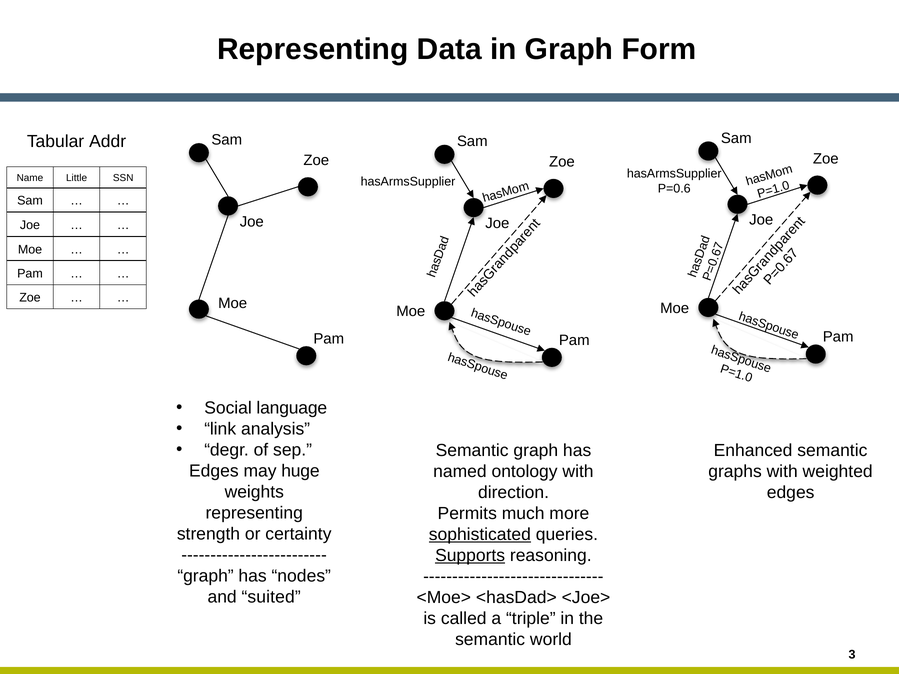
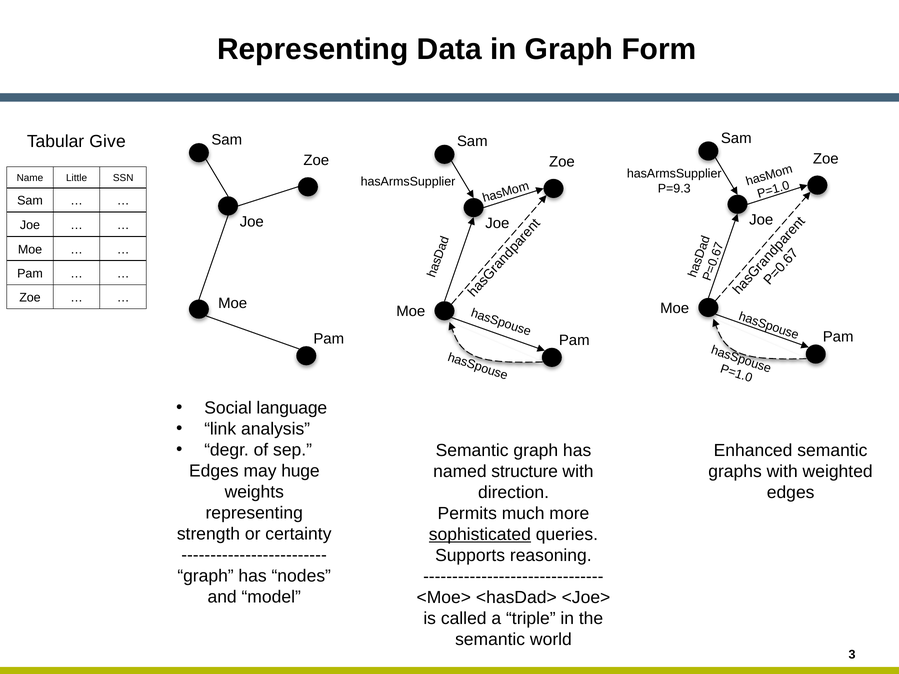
Addr: Addr -> Give
P=0.6: P=0.6 -> P=9.3
ontology: ontology -> structure
Supports underline: present -> none
suited: suited -> model
